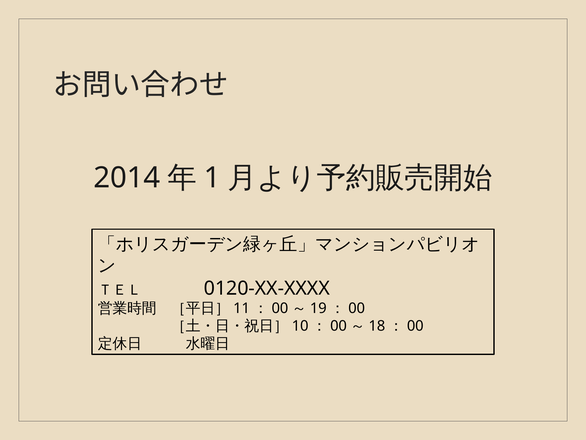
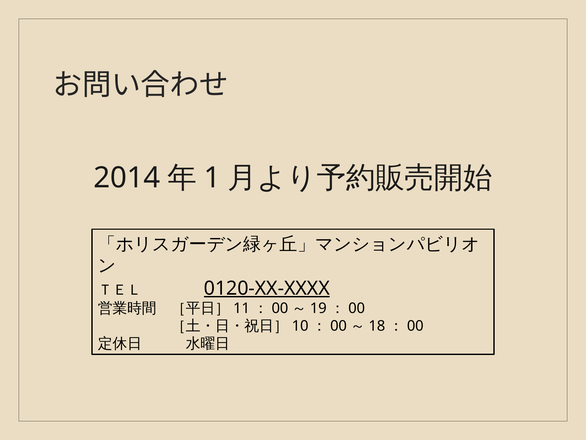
0120-XX-XXXX underline: none -> present
